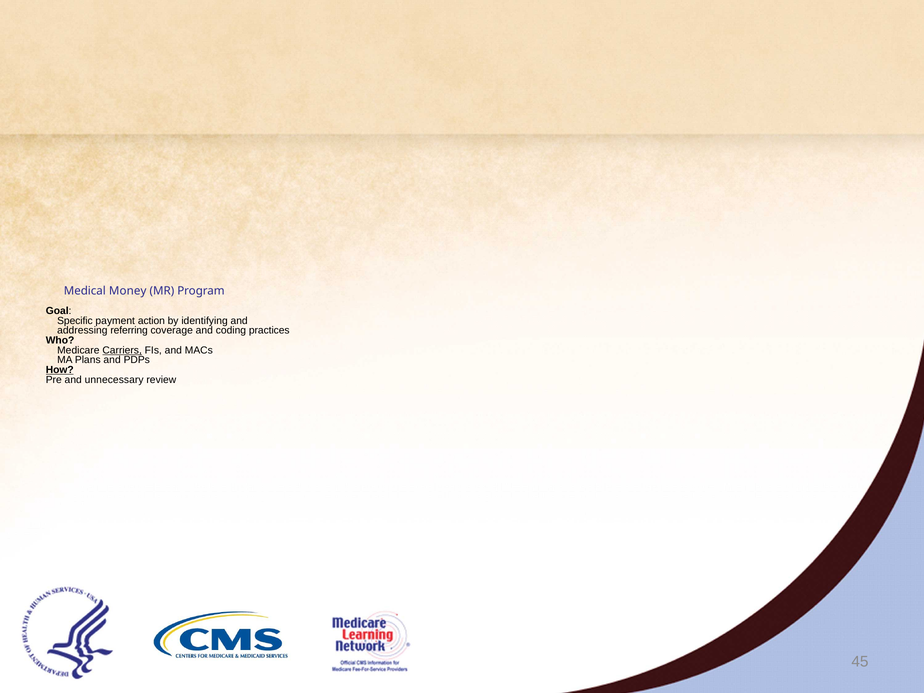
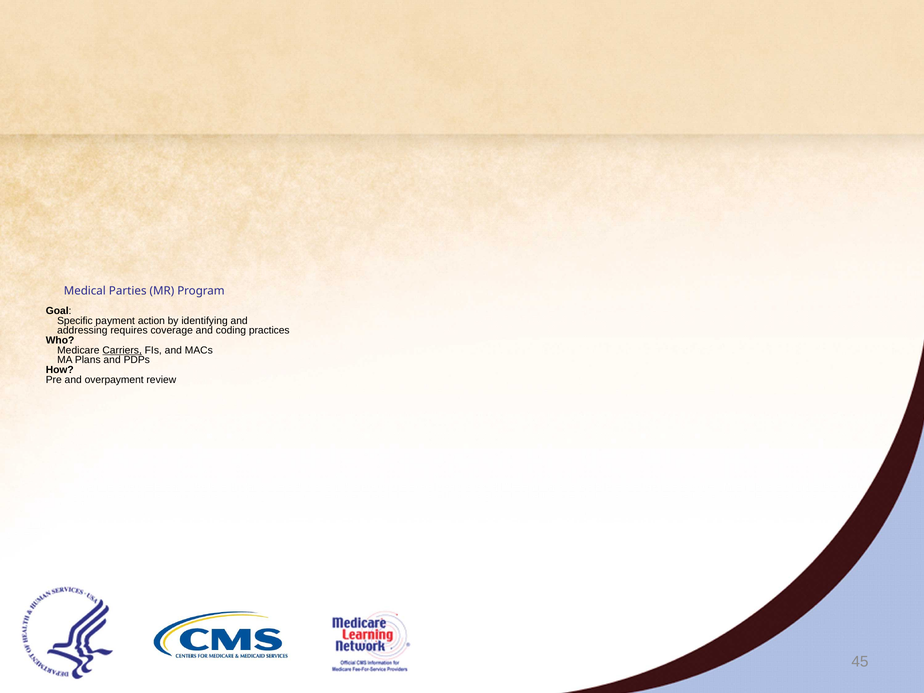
Money: Money -> Parties
referring: referring -> requires
How underline: present -> none
unnecessary: unnecessary -> overpayment
